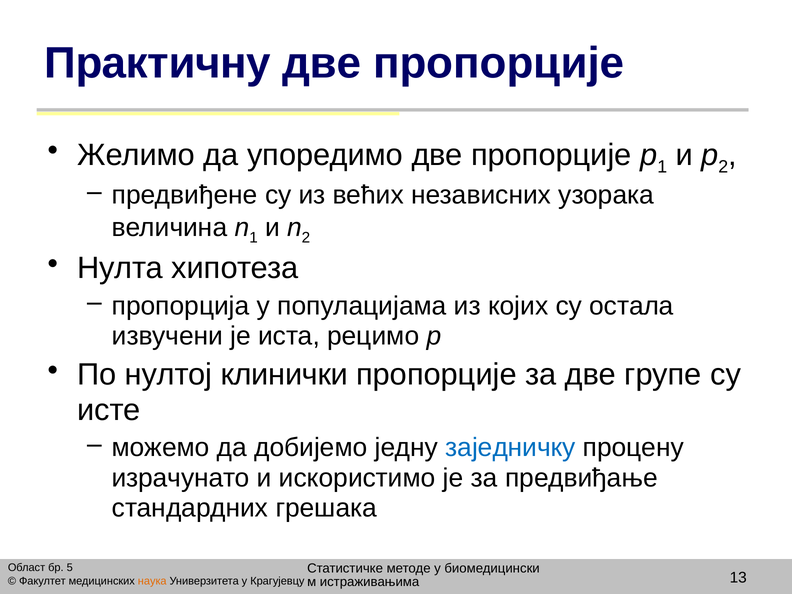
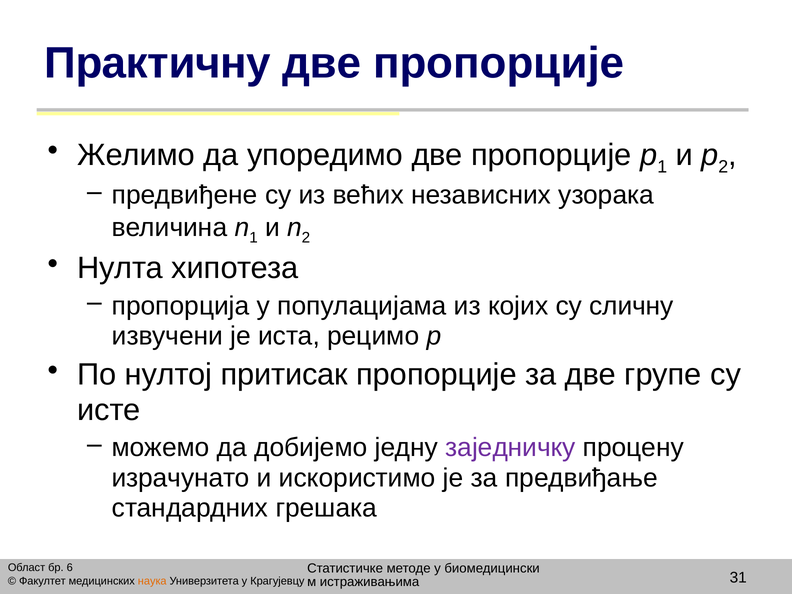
остала: остала -> сличну
клинички: клинички -> притисак
заједничку colour: blue -> purple
5: 5 -> 6
13: 13 -> 31
